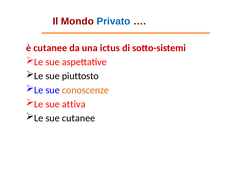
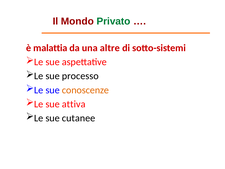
Privato colour: blue -> green
è cutanee: cutanee -> malattia
ictus: ictus -> altre
piuttosto: piuttosto -> processo
